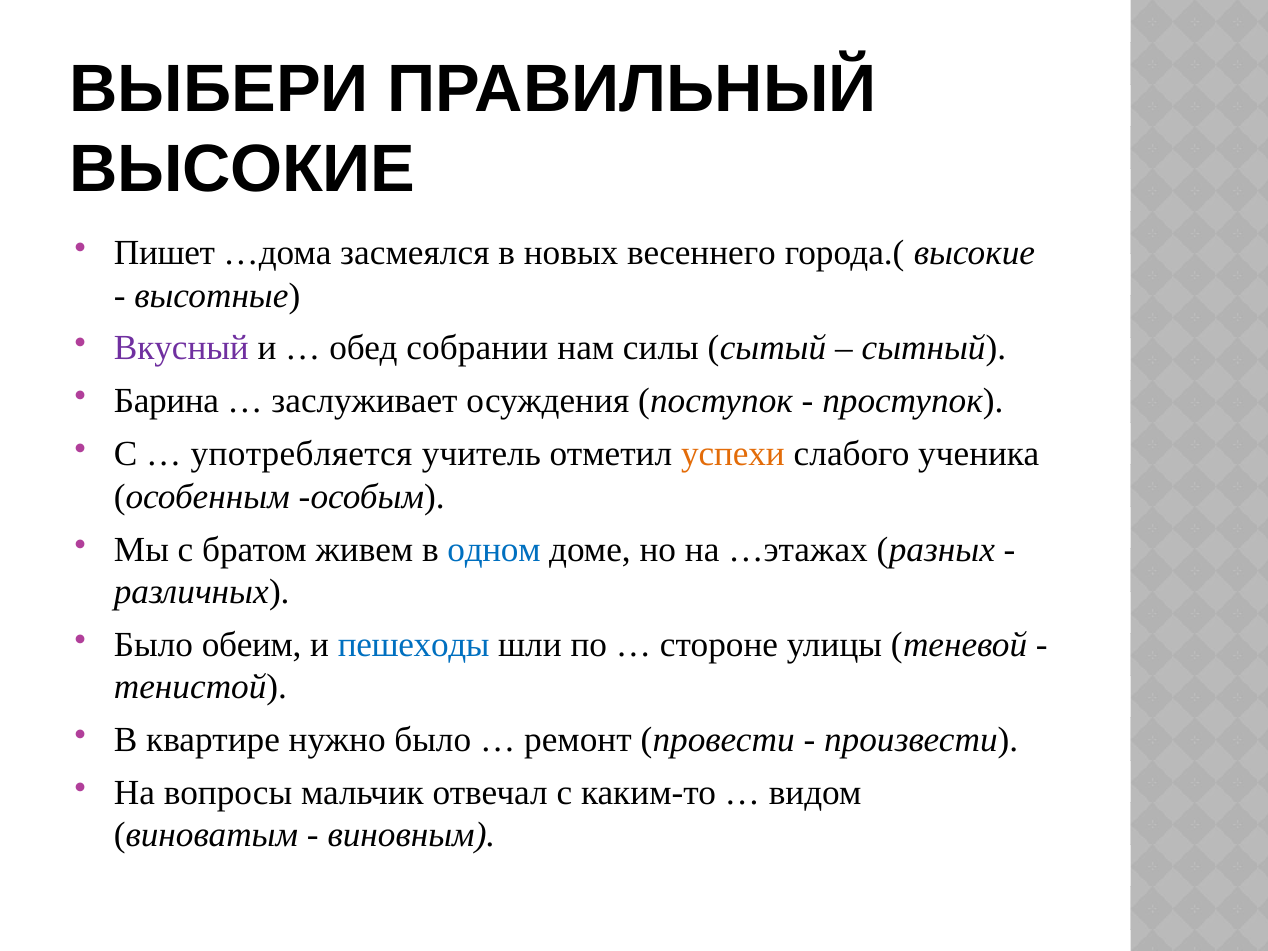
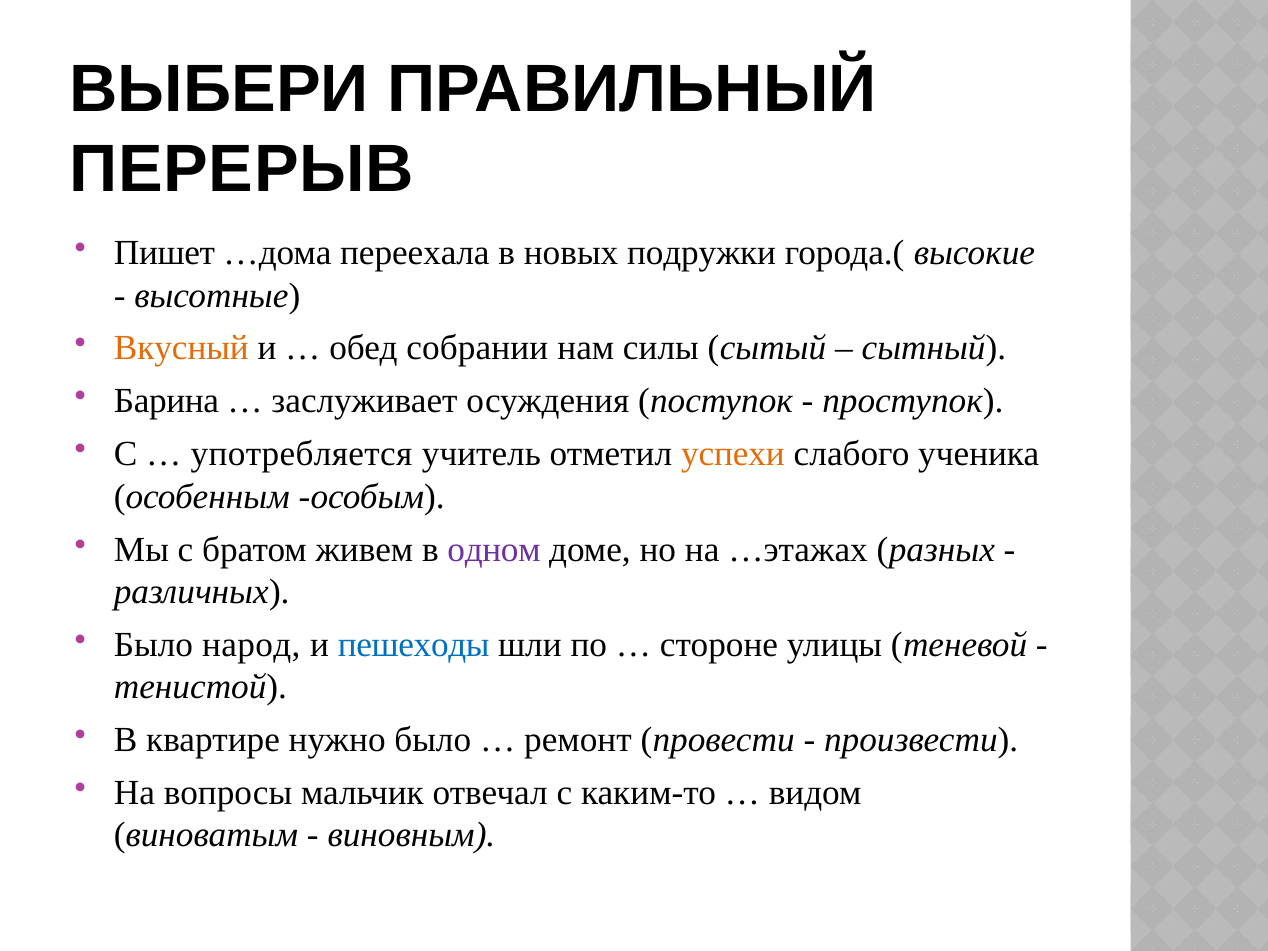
ВЫСОКИЕ at (242, 170): ВЫСОКИЕ -> ПЕРЕРЫВ
засмеялся: засмеялся -> переехала
весеннего: весеннего -> подружки
Вкусный colour: purple -> orange
одном colour: blue -> purple
обеим: обеим -> народ
